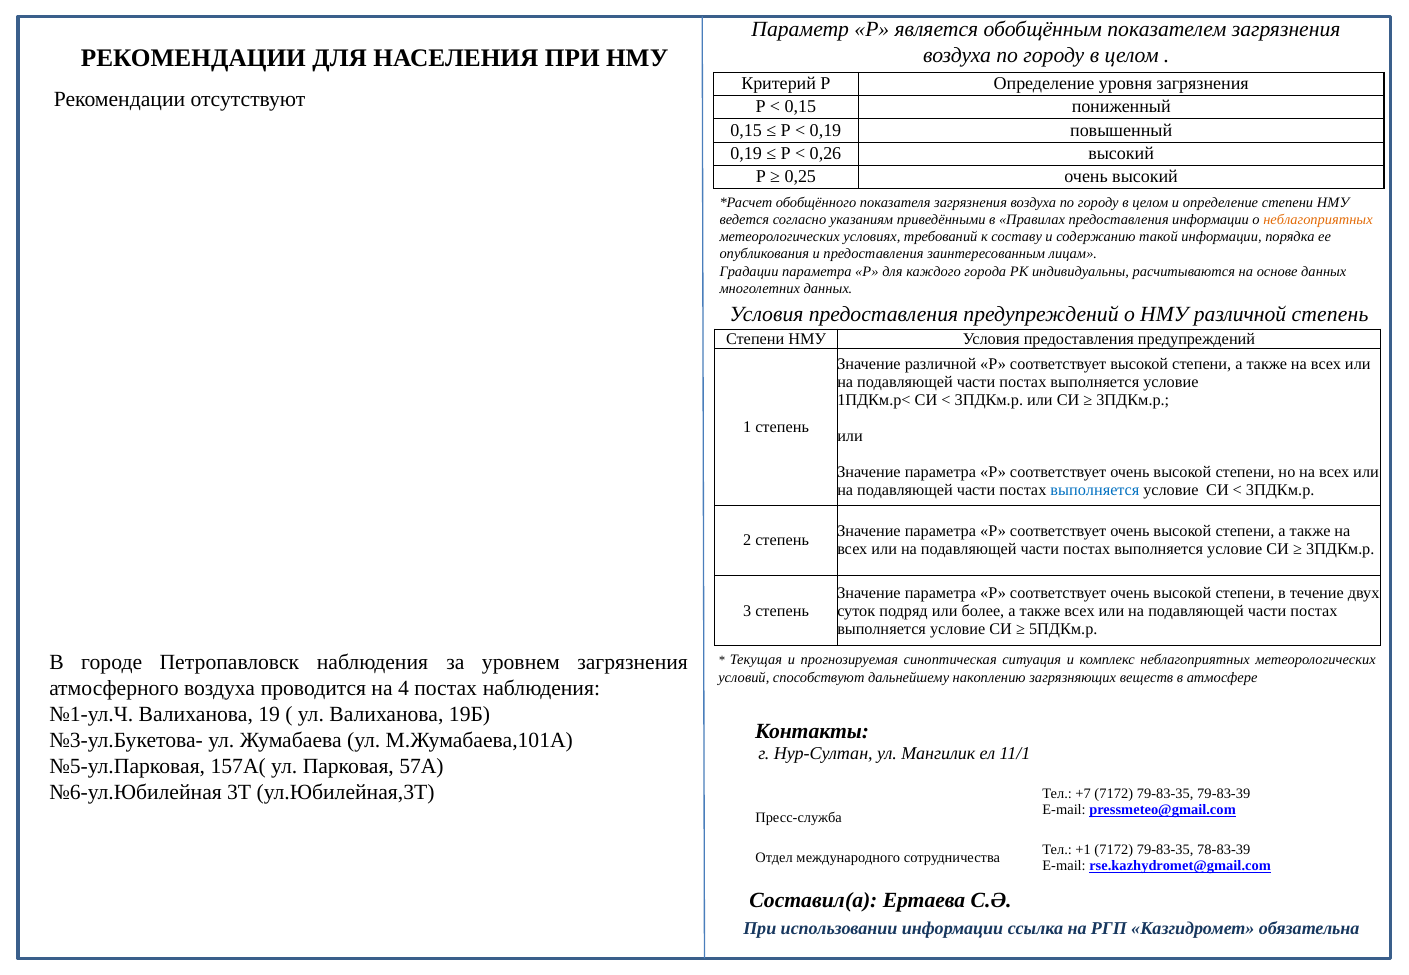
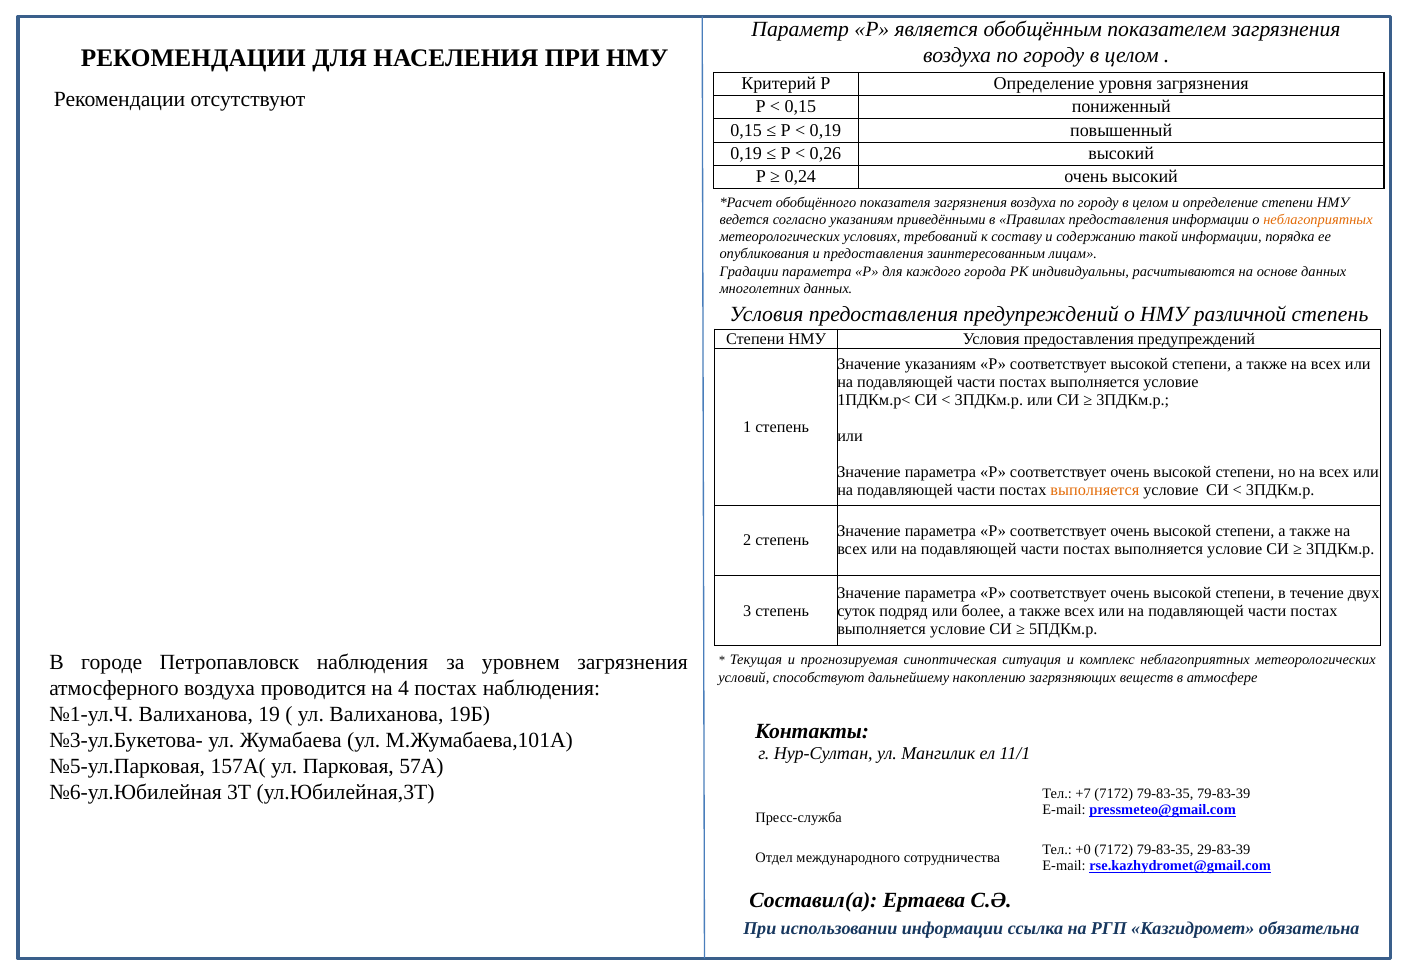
0,25: 0,25 -> 0,24
Значение различной: различной -> указаниям
выполняется at (1095, 490) colour: blue -> orange
+1: +1 -> +0
78-83-39: 78-83-39 -> 29-83-39
